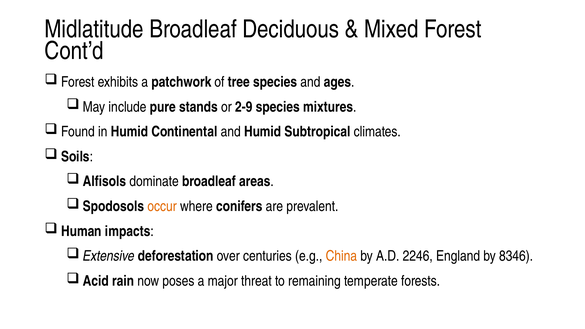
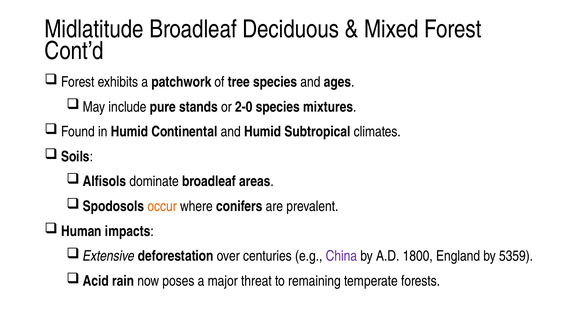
2-9: 2-9 -> 2-0
China colour: orange -> purple
2246: 2246 -> 1800
8346: 8346 -> 5359
